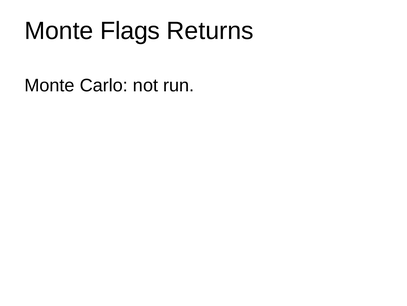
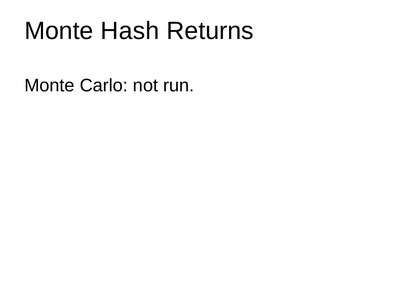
Flags: Flags -> Hash
